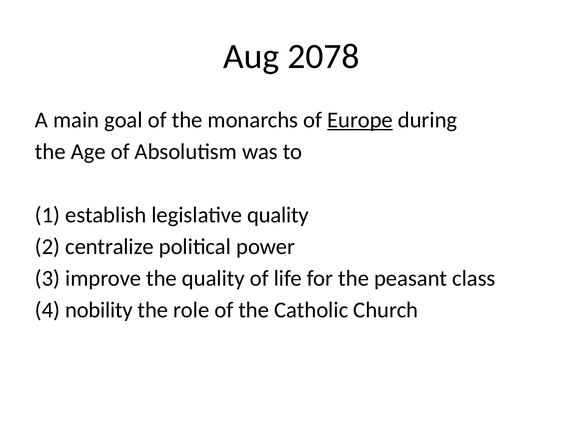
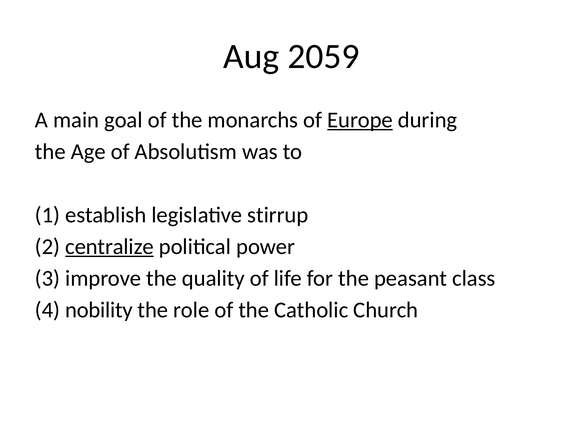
2078: 2078 -> 2059
legislative quality: quality -> stirrup
centralize underline: none -> present
